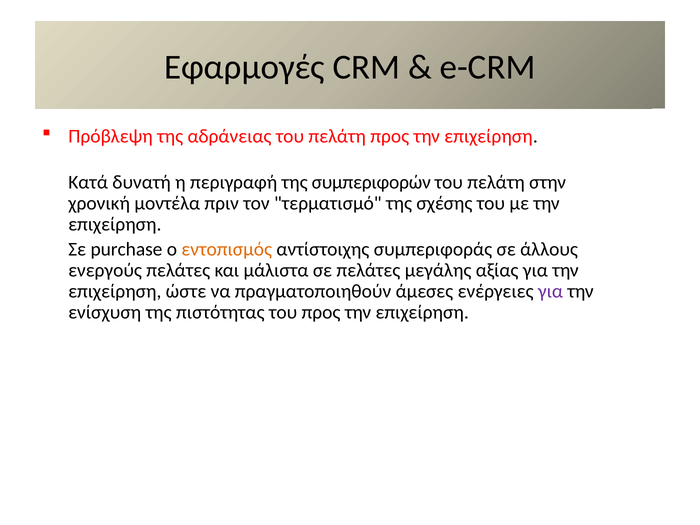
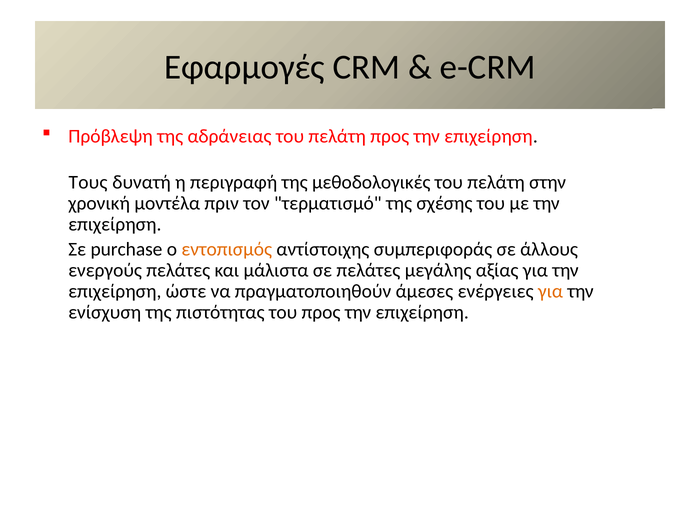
Κατά: Κατά -> Τους
συμπεριφορών: συμπεριφορών -> μεθοδολογικές
για at (551, 291) colour: purple -> orange
